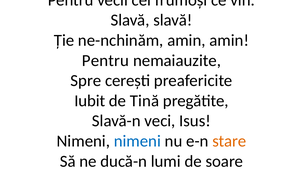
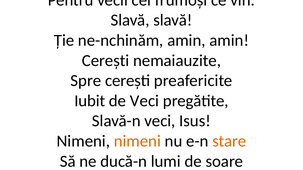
Pentru at (106, 61): Pentru -> Cerești
de Tină: Tină -> Veci
nimeni at (137, 141) colour: blue -> orange
